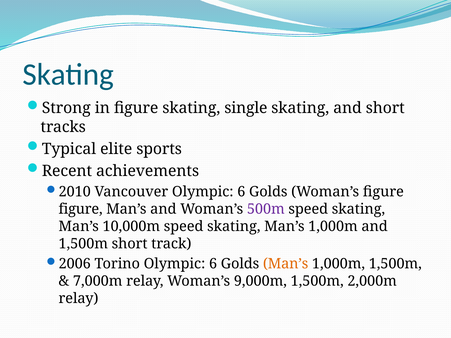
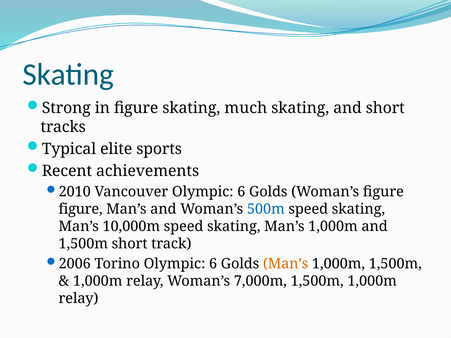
single: single -> much
500m colour: purple -> blue
7,000m at (98, 281): 7,000m -> 1,000m
9,000m: 9,000m -> 7,000m
1,500m 2,000m: 2,000m -> 1,000m
